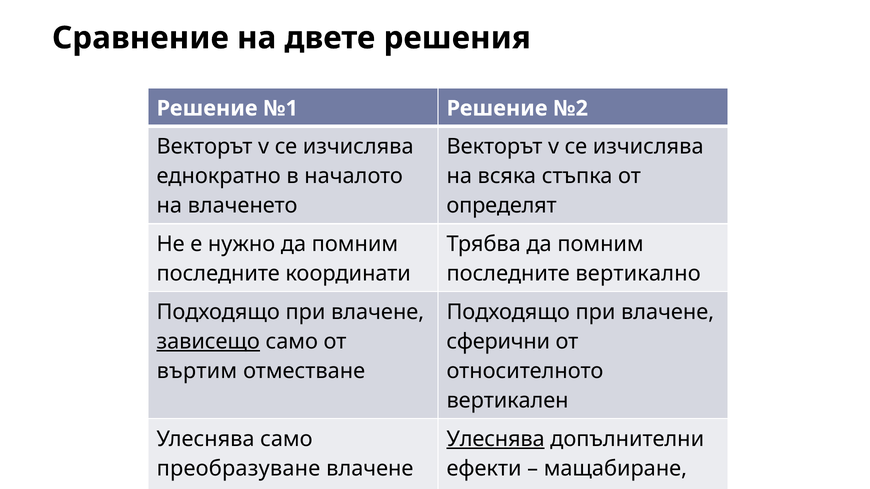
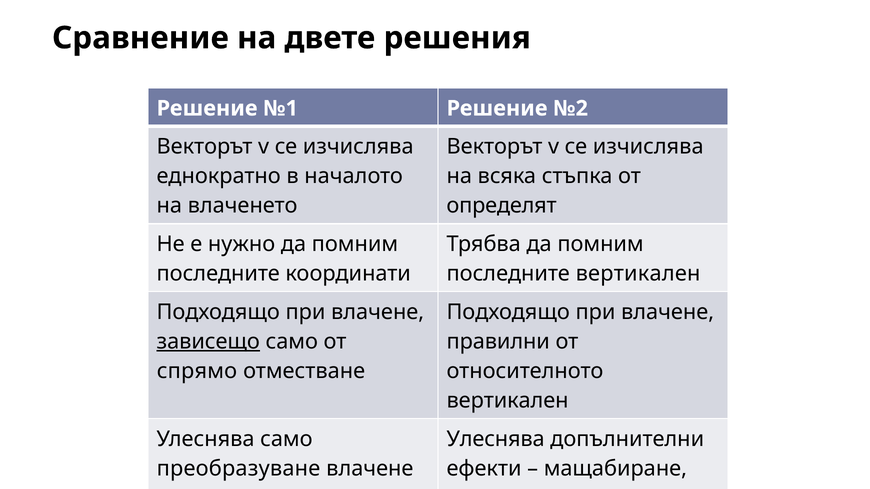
последните вертикално: вертикално -> вертикален
сферични: сферични -> правилни
въртим: въртим -> спрямо
Улеснява at (496, 439) underline: present -> none
